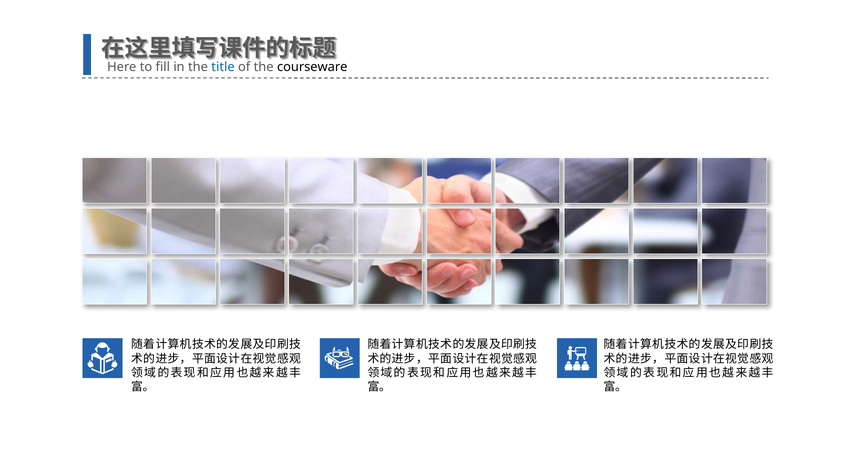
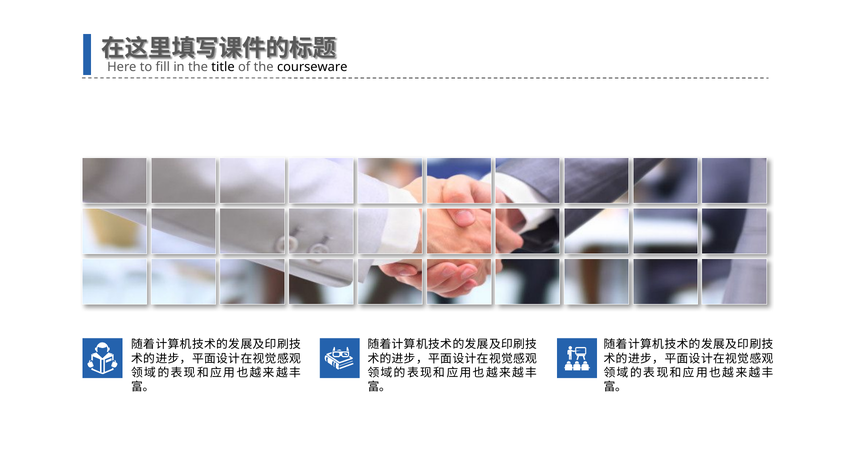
title colour: blue -> black
